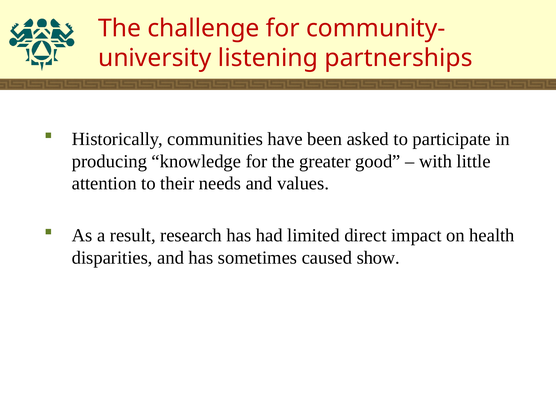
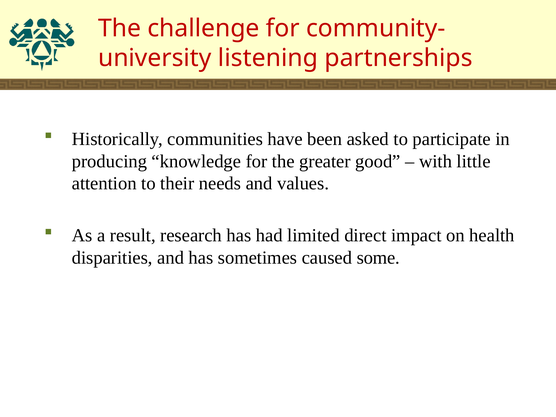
show: show -> some
